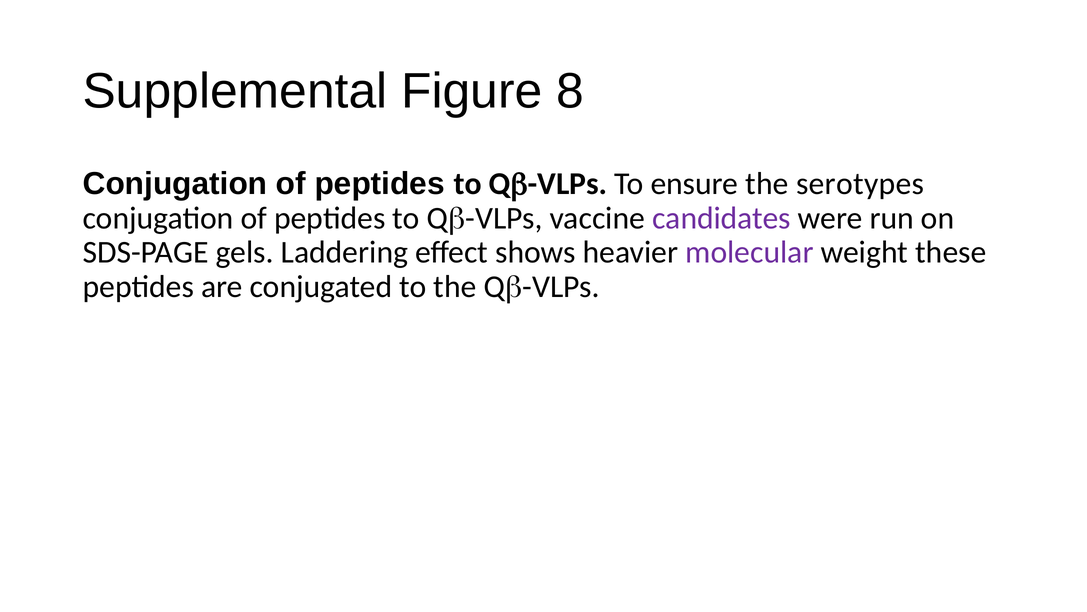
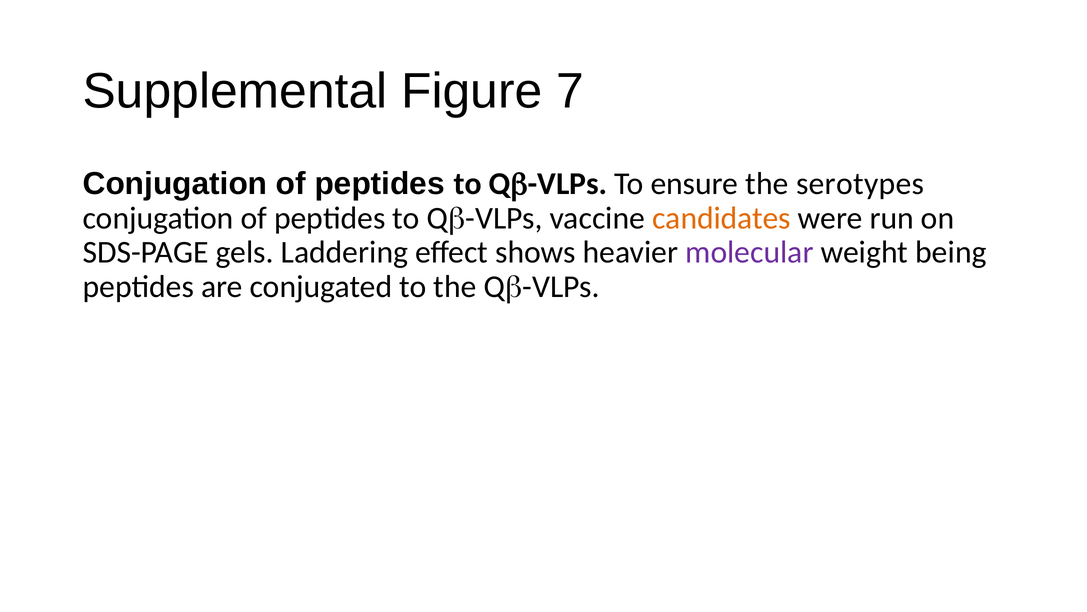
8: 8 -> 7
candidates colour: purple -> orange
these: these -> being
